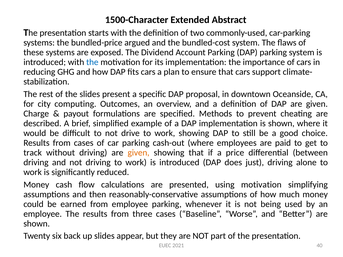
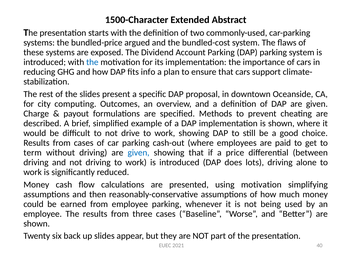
fits cars: cars -> info
track: track -> term
given at (139, 153) colour: orange -> blue
just: just -> lots
